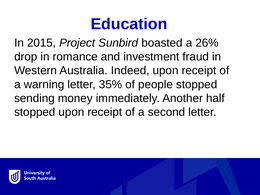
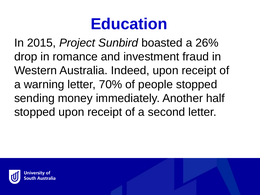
35%: 35% -> 70%
